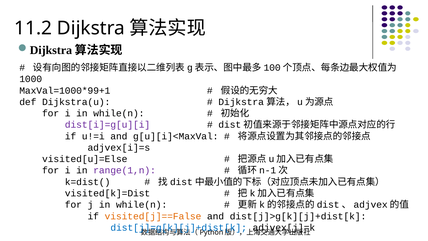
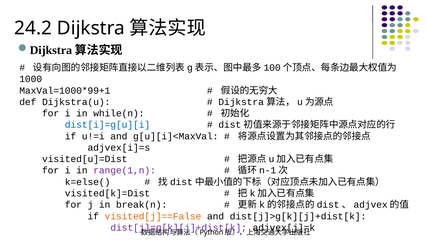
11.2: 11.2 -> 24.2
dist[i]=g[u][i colour: purple -> blue
visited[u]=Else: visited[u]=Else -> visited[u]=Dist
k=dist(: k=dist( -> k=else(
j in while(n: while(n -> break(n
dist[j]=g[k][j]+dist[k colour: blue -> purple
